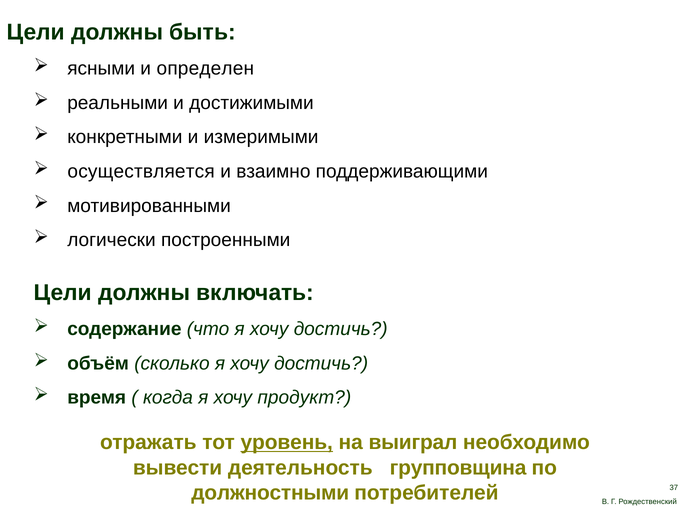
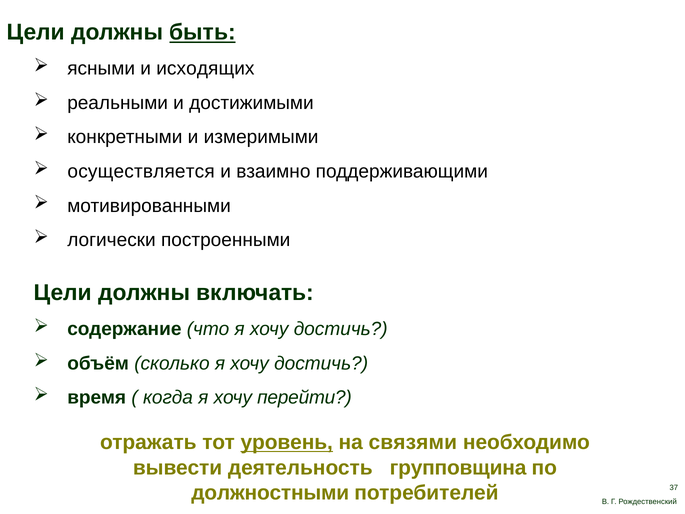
быть underline: none -> present
определен: определен -> исходящих
продукт: продукт -> перейти
выиграл: выиграл -> связями
